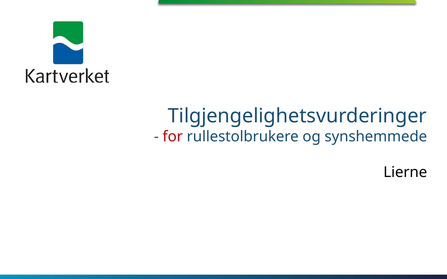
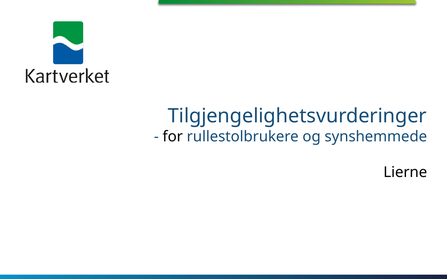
for colour: red -> black
